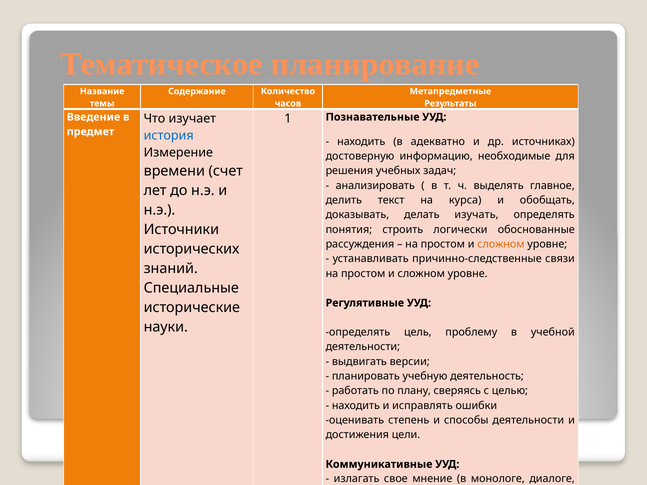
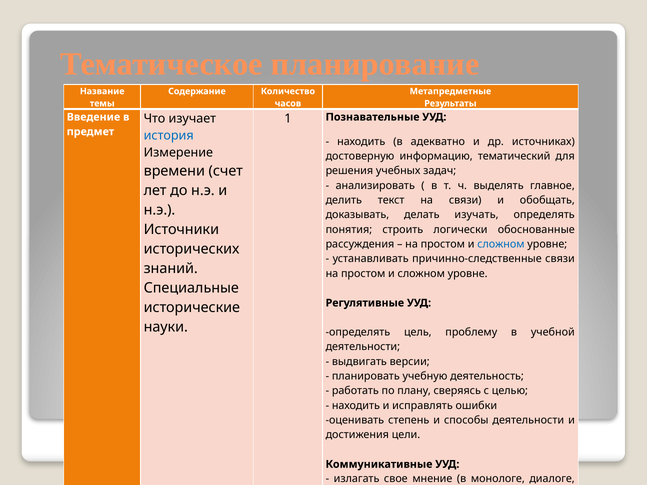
необходимые: необходимые -> тематический
на курса: курса -> связи
сложном at (501, 244) colour: orange -> blue
